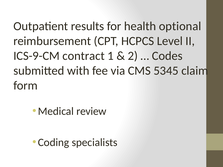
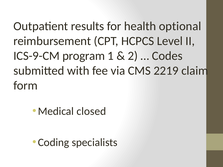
contract: contract -> program
5345: 5345 -> 2219
review: review -> closed
